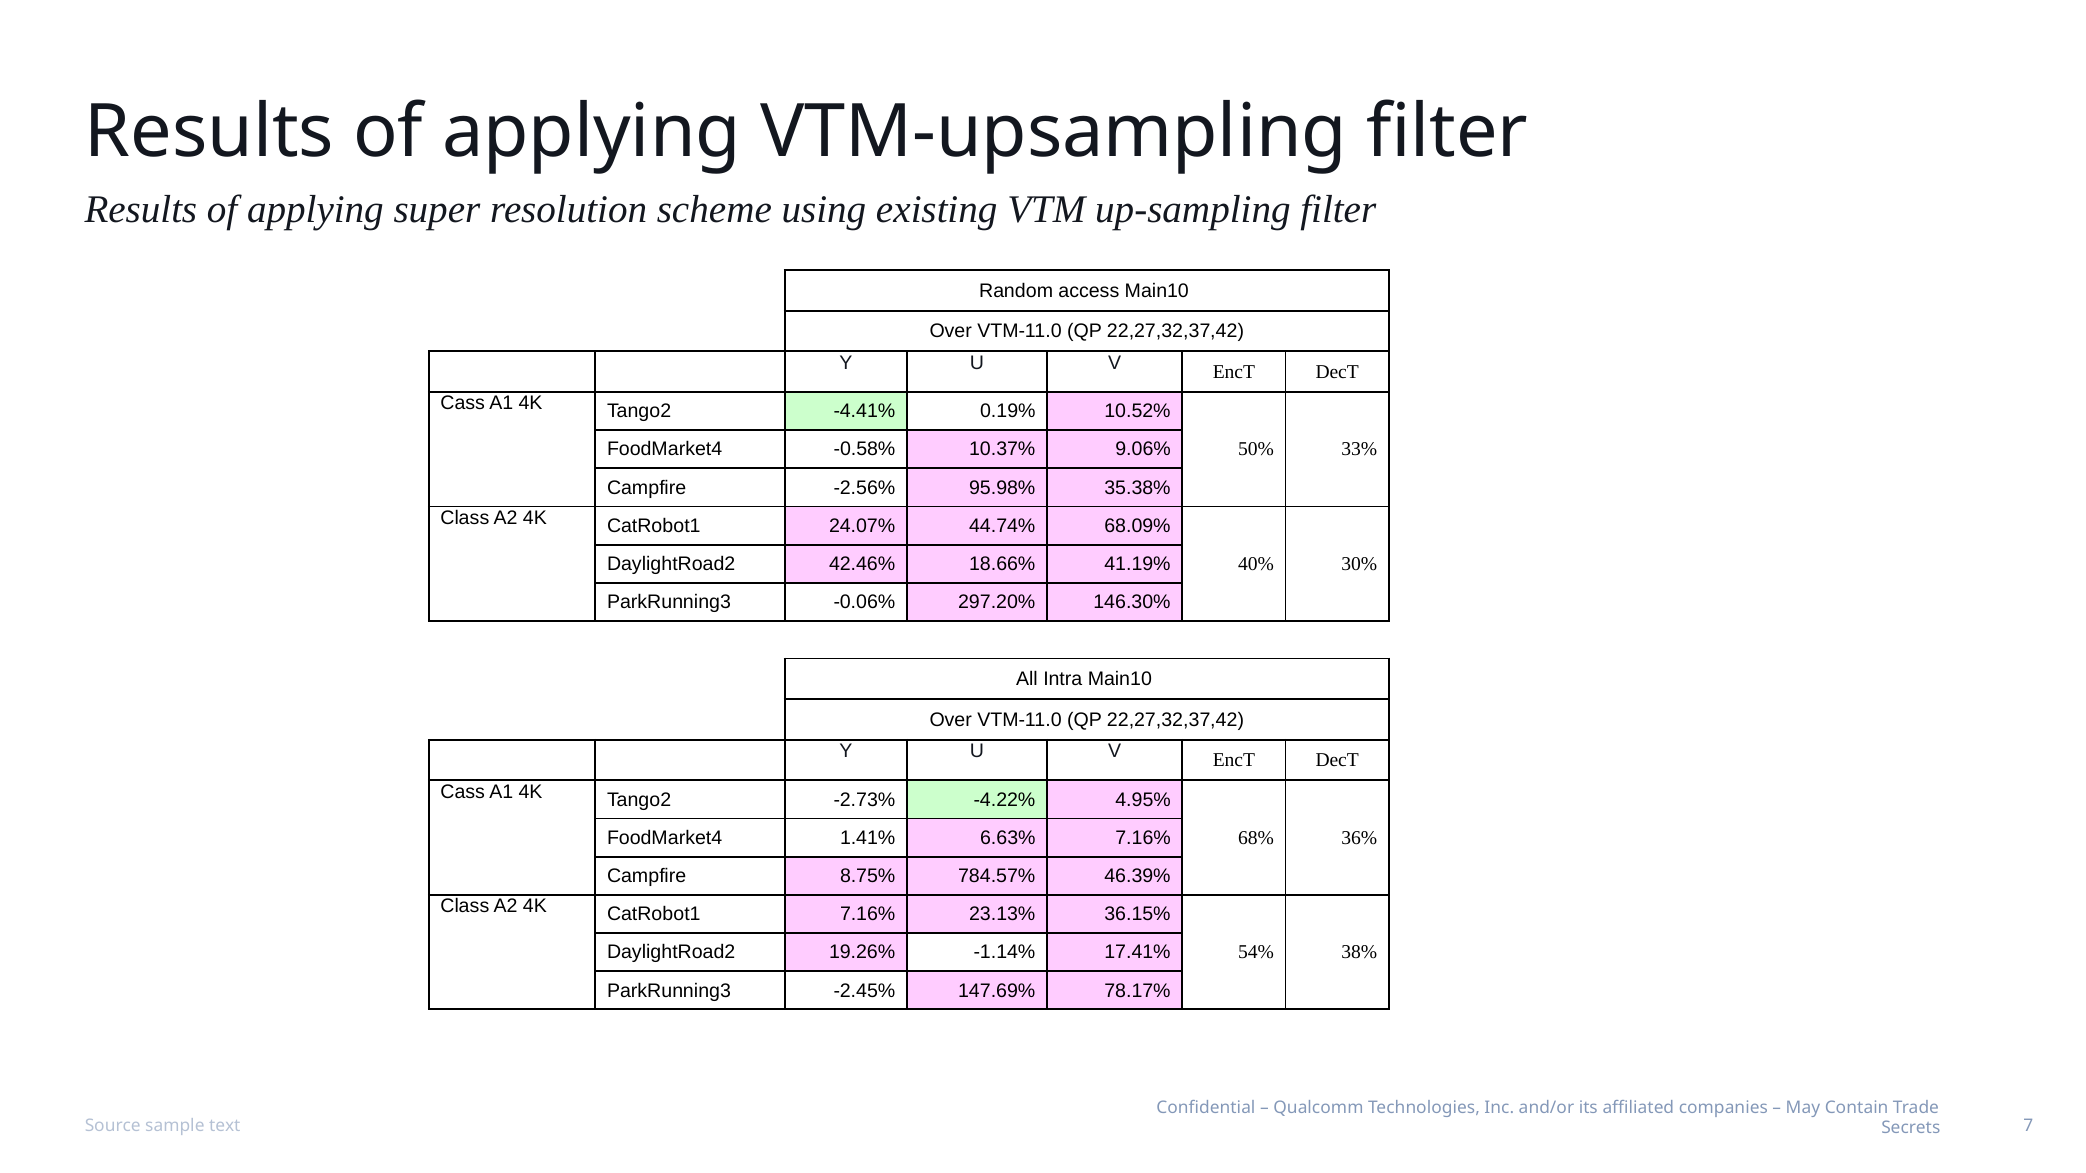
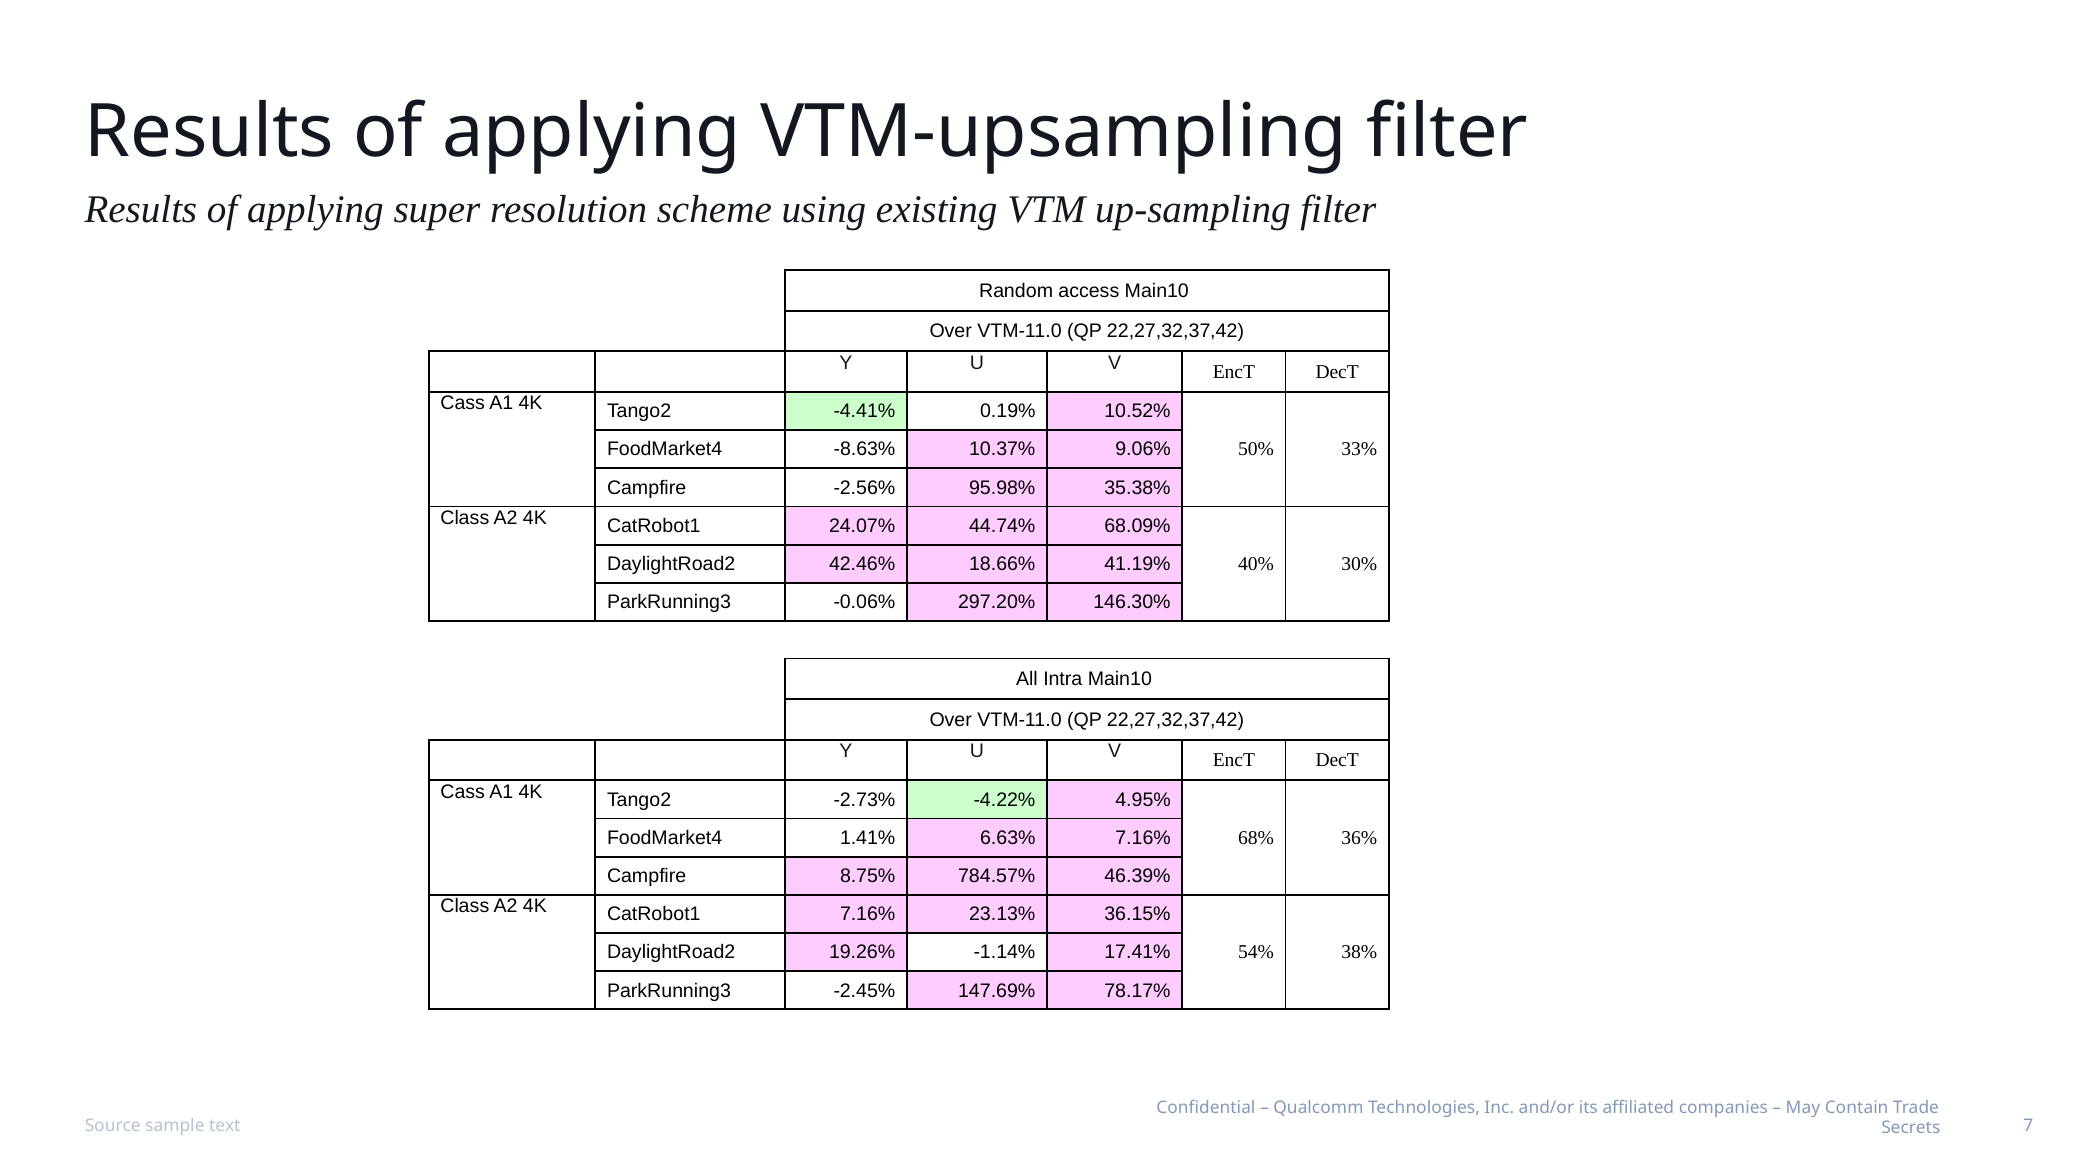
-0.58%: -0.58% -> -8.63%
